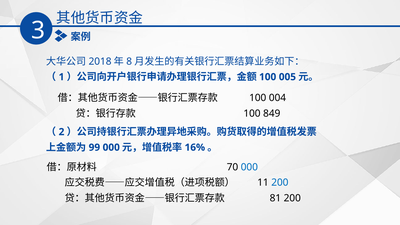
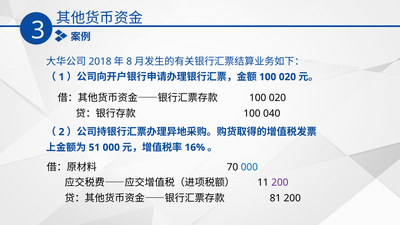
100 005: 005 -> 020
004 at (277, 98): 004 -> 020
849: 849 -> 040
99: 99 -> 51
200 at (280, 183) colour: blue -> purple
